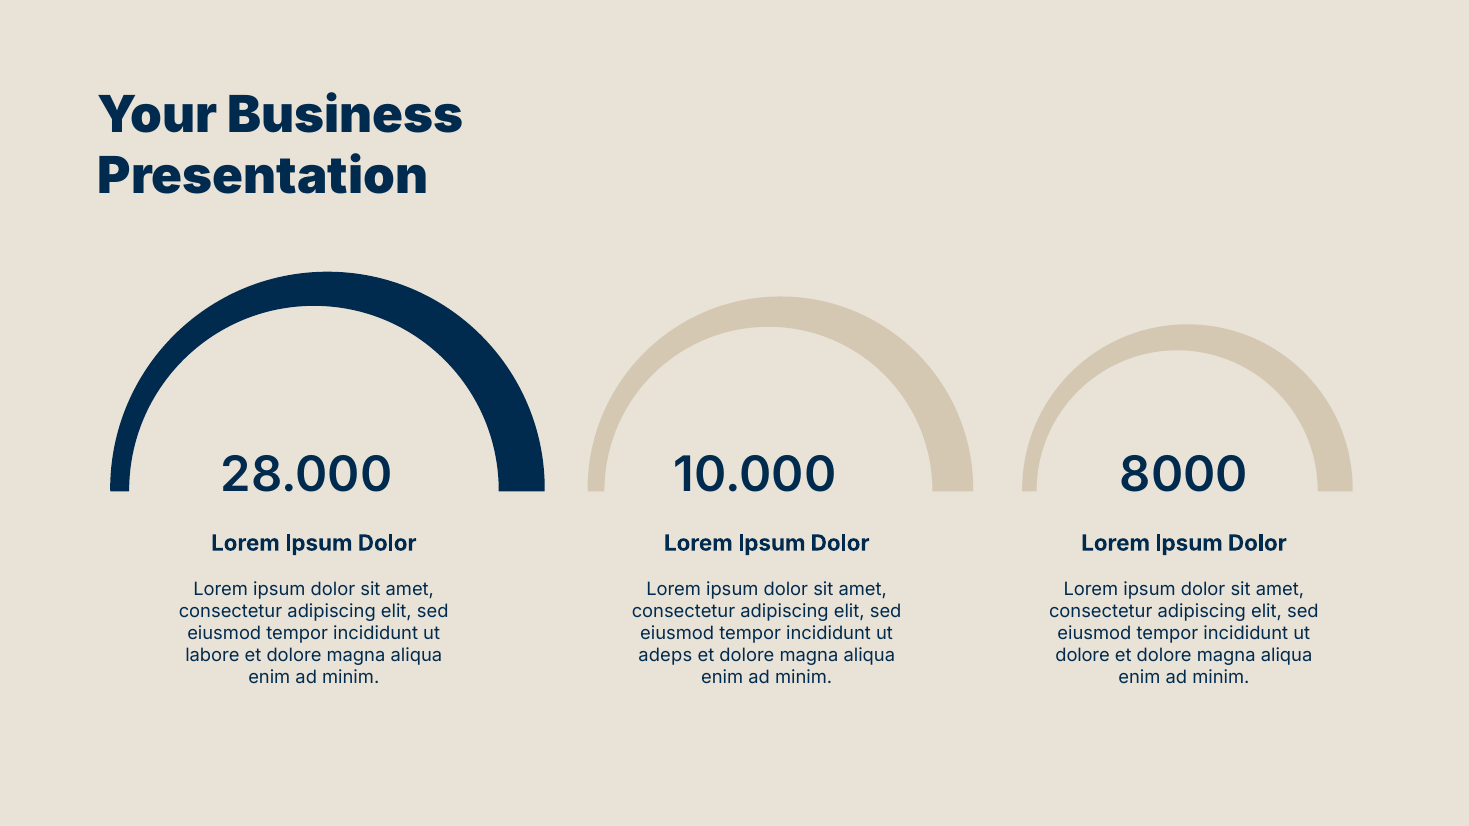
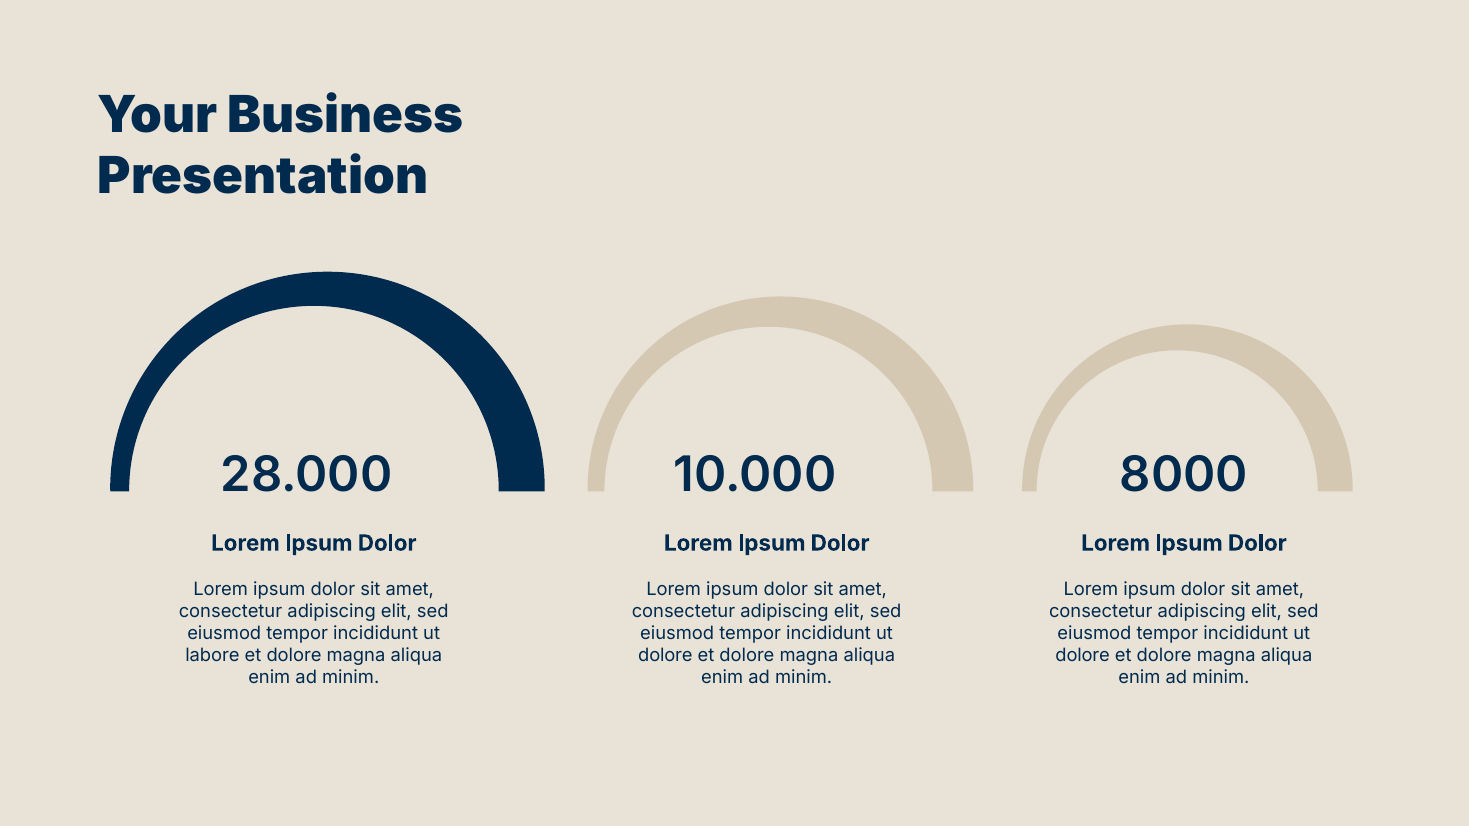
adeps at (665, 656): adeps -> dolore
